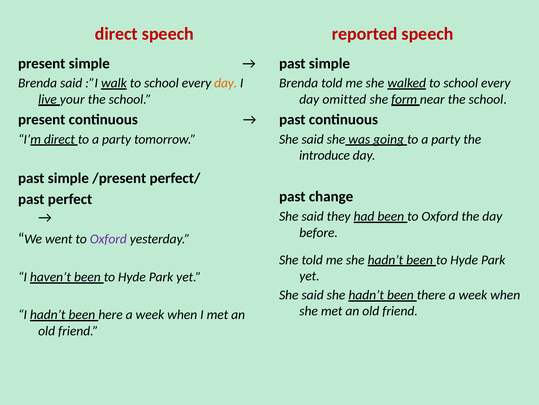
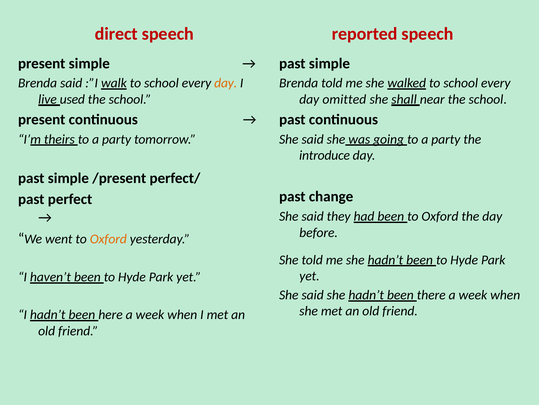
your: your -> used
form: form -> shall
I’m direct: direct -> theirs
Oxford at (108, 238) colour: purple -> orange
